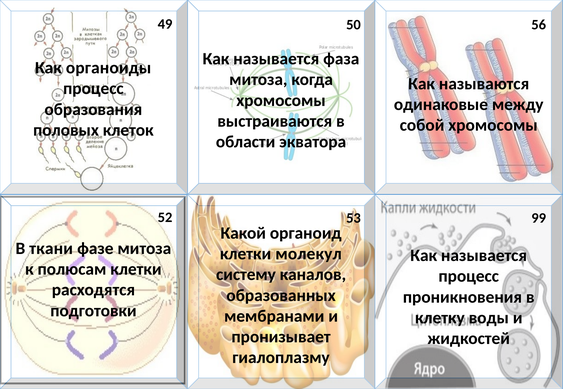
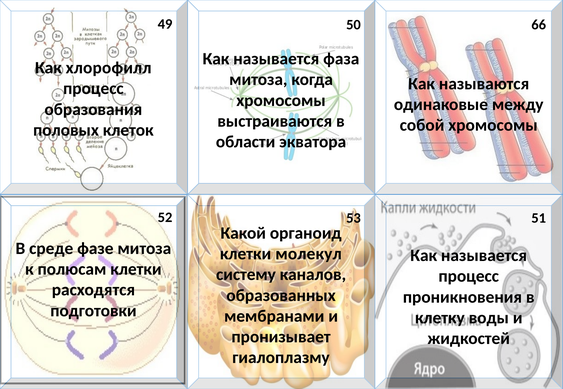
56: 56 -> 66
органоиды: органоиды -> хлорофилл
99: 99 -> 51
ткани: ткани -> среде
